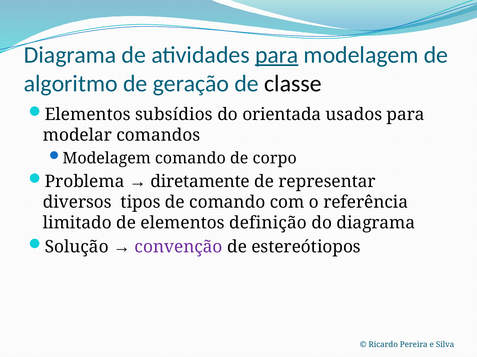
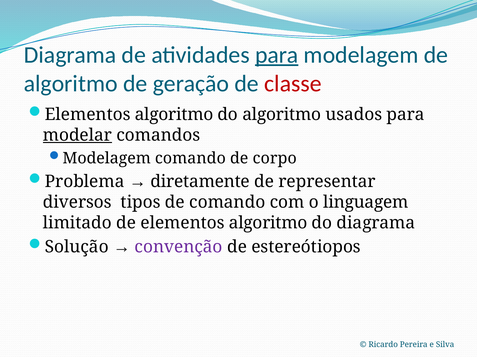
classe colour: black -> red
subsídios at (174, 115): subsídios -> algoritmo
do orientada: orientada -> algoritmo
modelar underline: none -> present
referência: referência -> linguagem
de elementos definição: definição -> algoritmo
